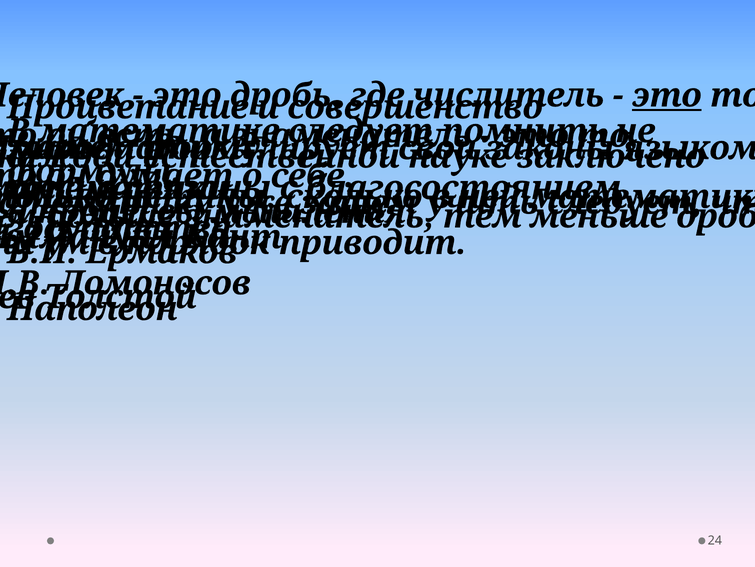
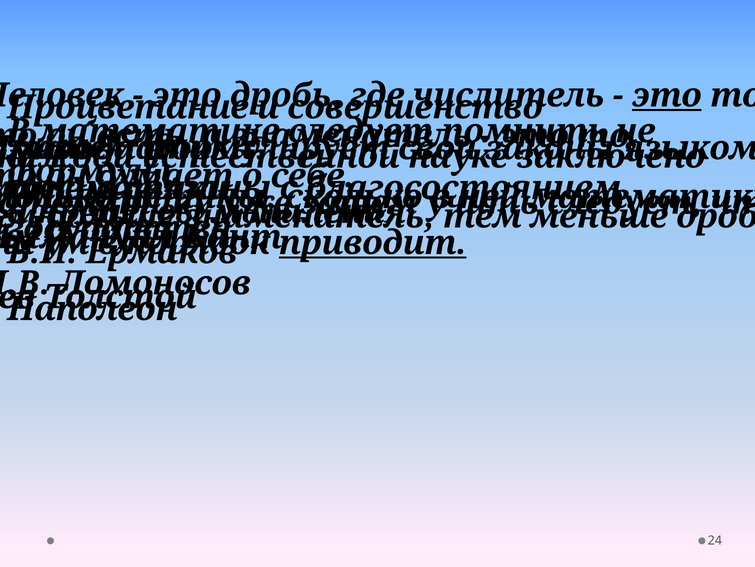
приводит underline: none -> present
